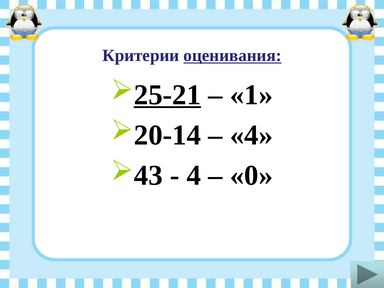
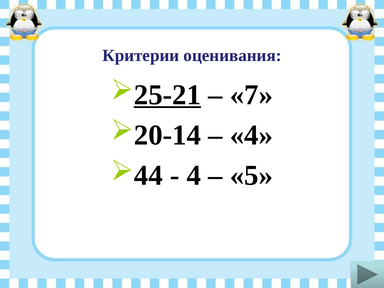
оценивания underline: present -> none
1: 1 -> 7
43: 43 -> 44
0: 0 -> 5
